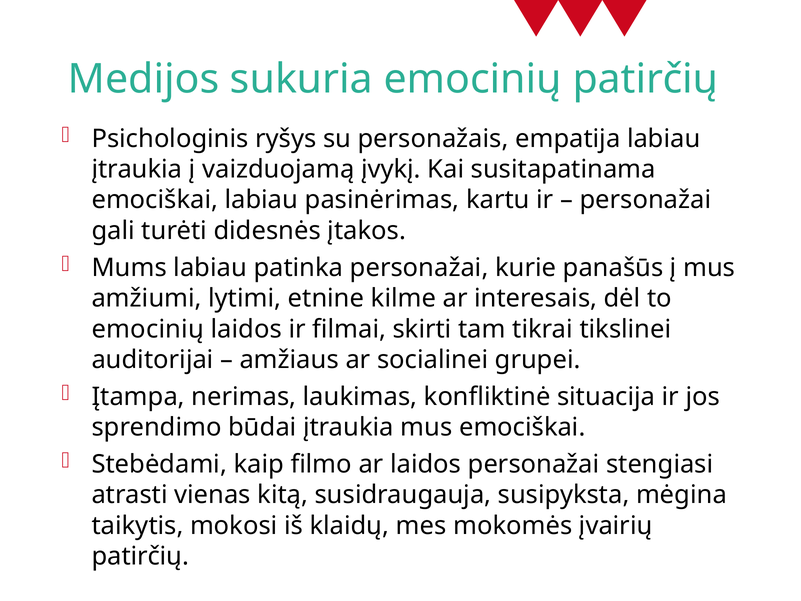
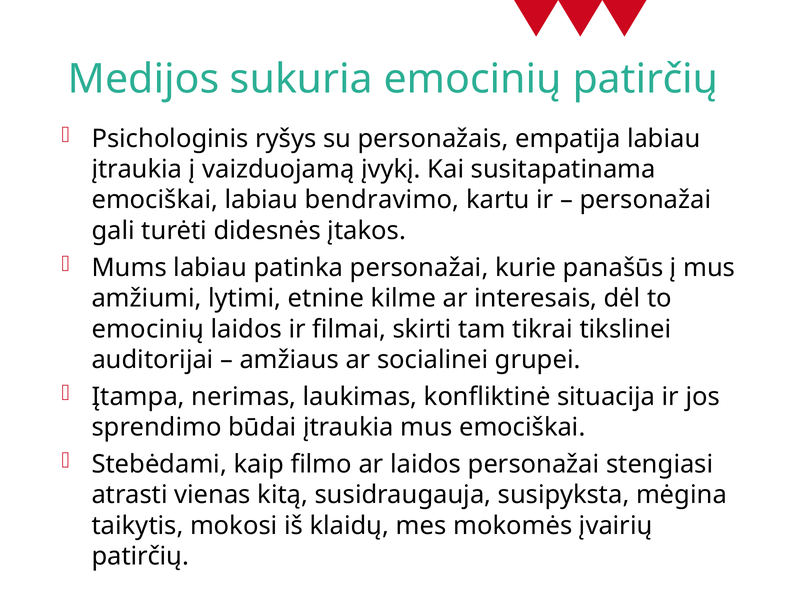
pasinėrimas: pasinėrimas -> bendravimo
